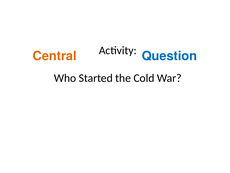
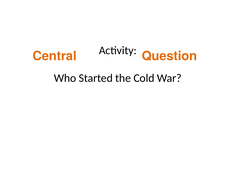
Question colour: blue -> orange
